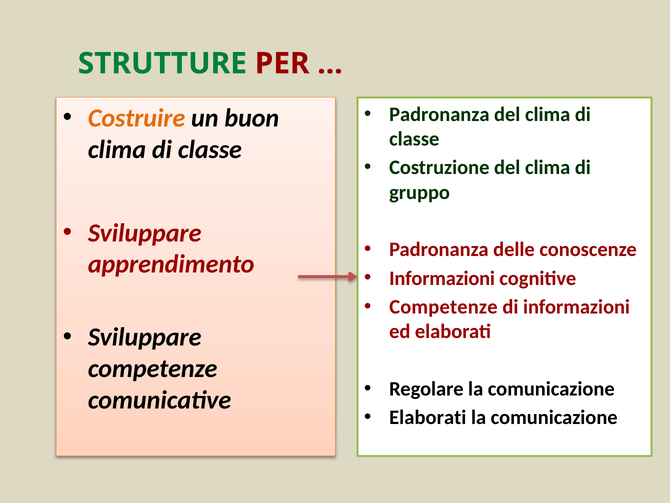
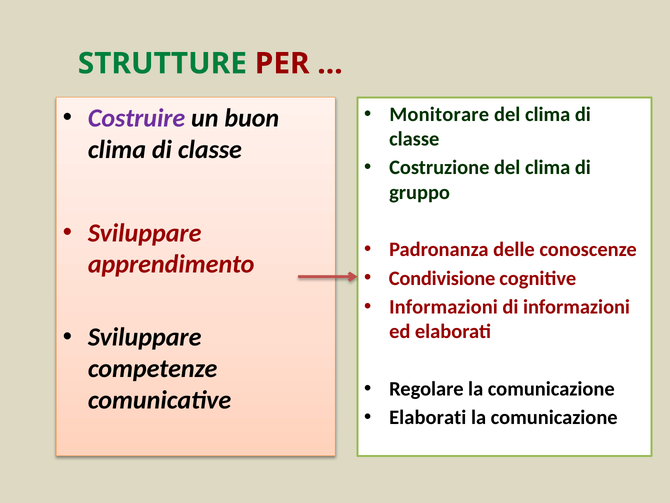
Padronanza at (439, 114): Padronanza -> Monitorare
Costruire colour: orange -> purple
Informazioni at (442, 278): Informazioni -> Condivisione
Competenze at (443, 307): Competenze -> Informazioni
